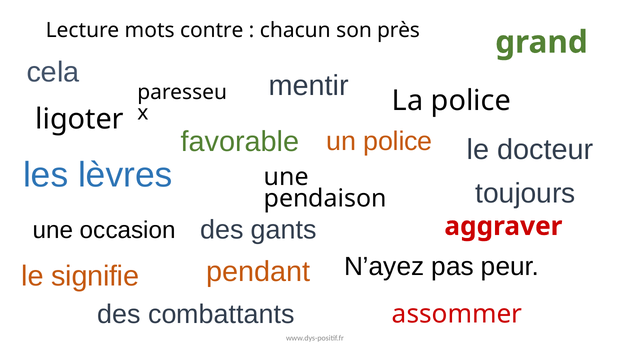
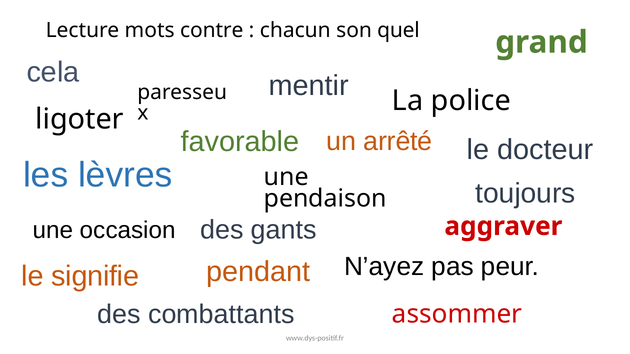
près: près -> quel
un police: police -> arrêté
